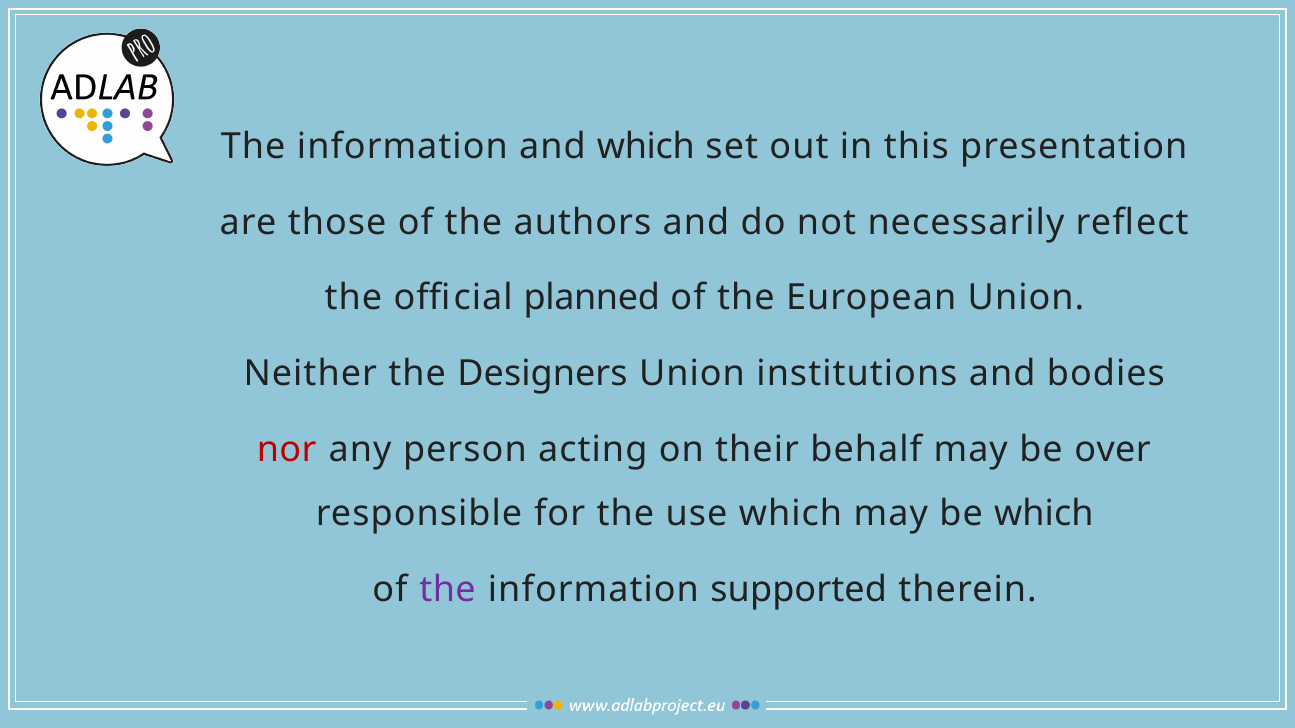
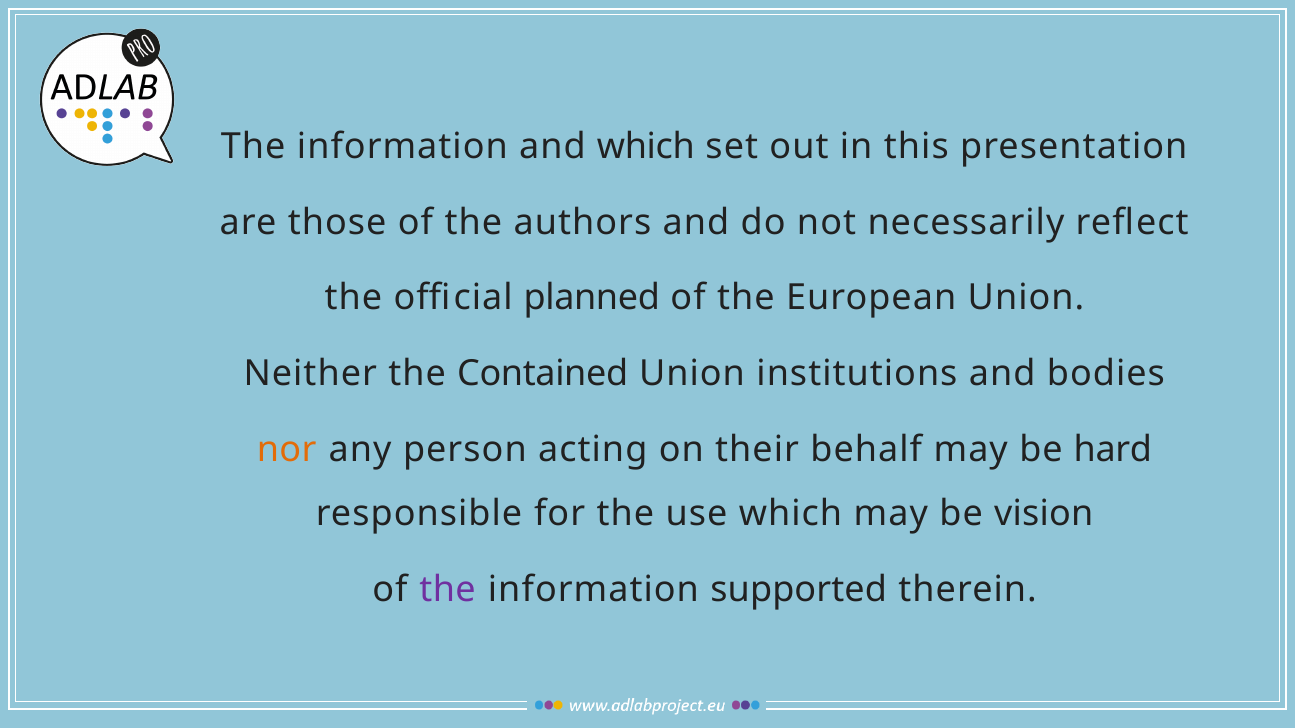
Designers: Designers -> Contained
nor colour: red -> orange
over: over -> hard
be which: which -> vision
